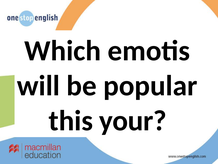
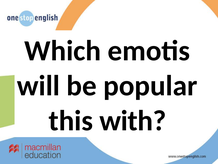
your: your -> with
